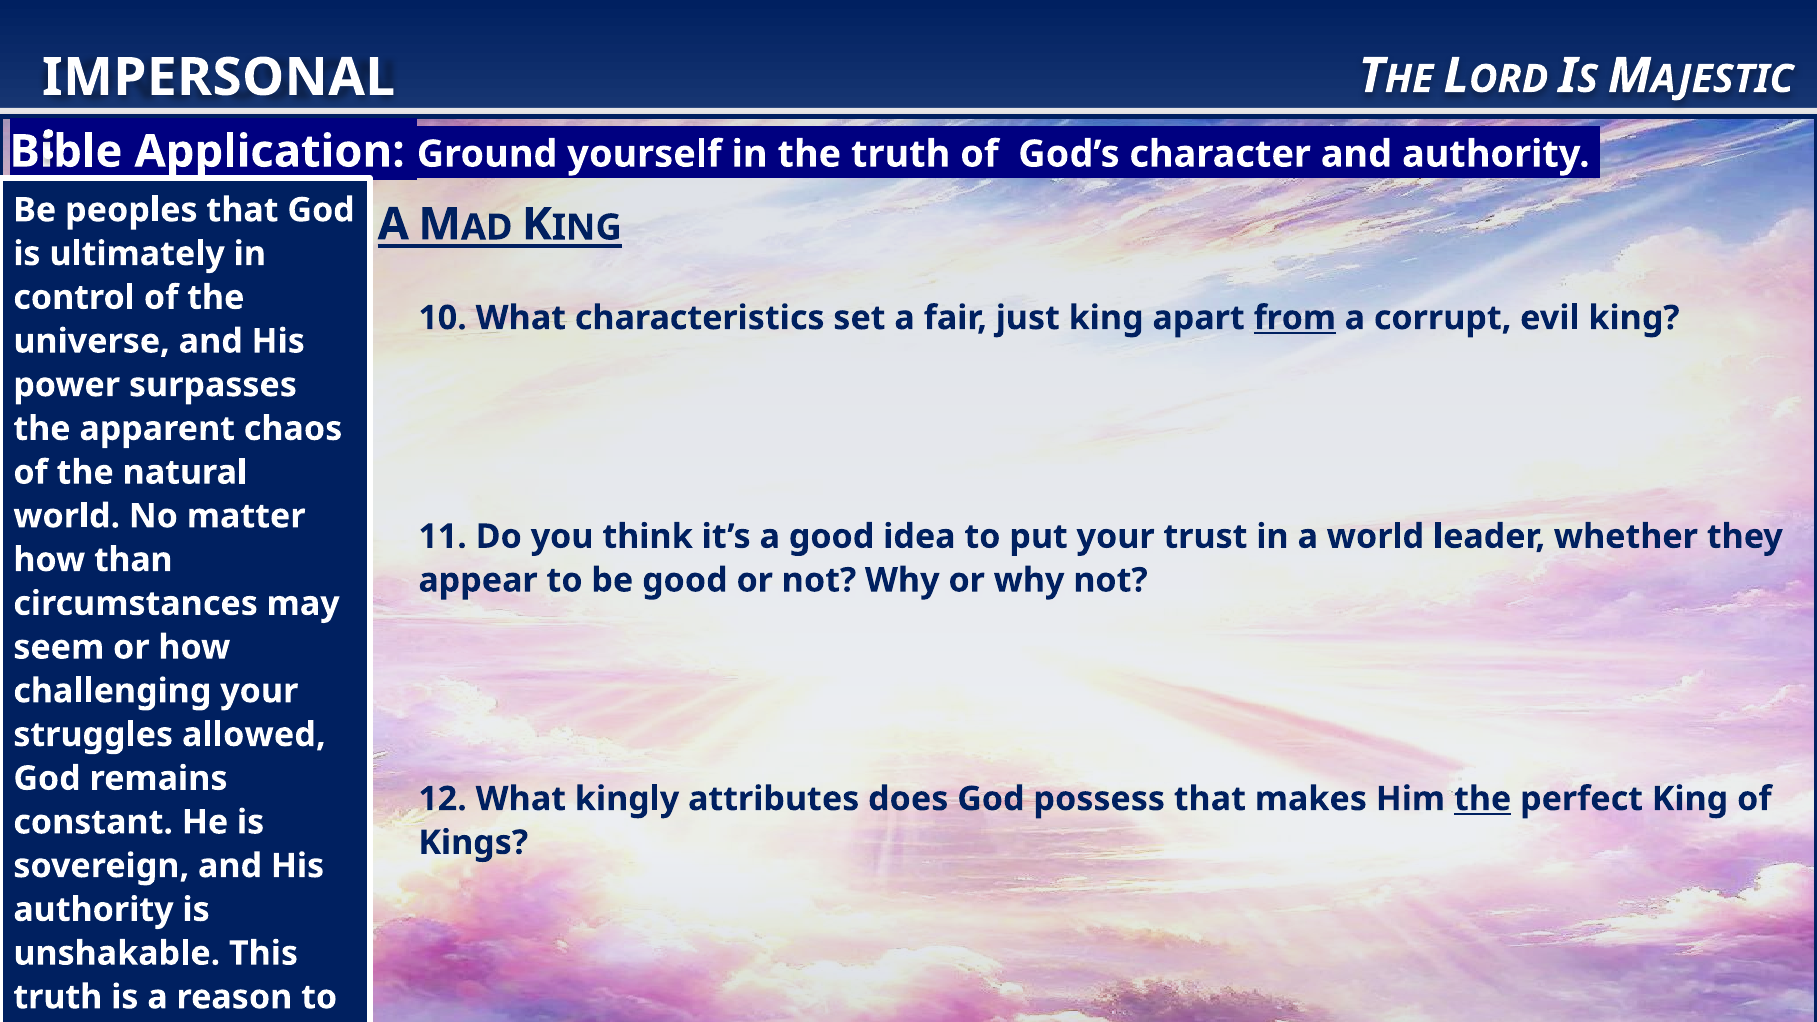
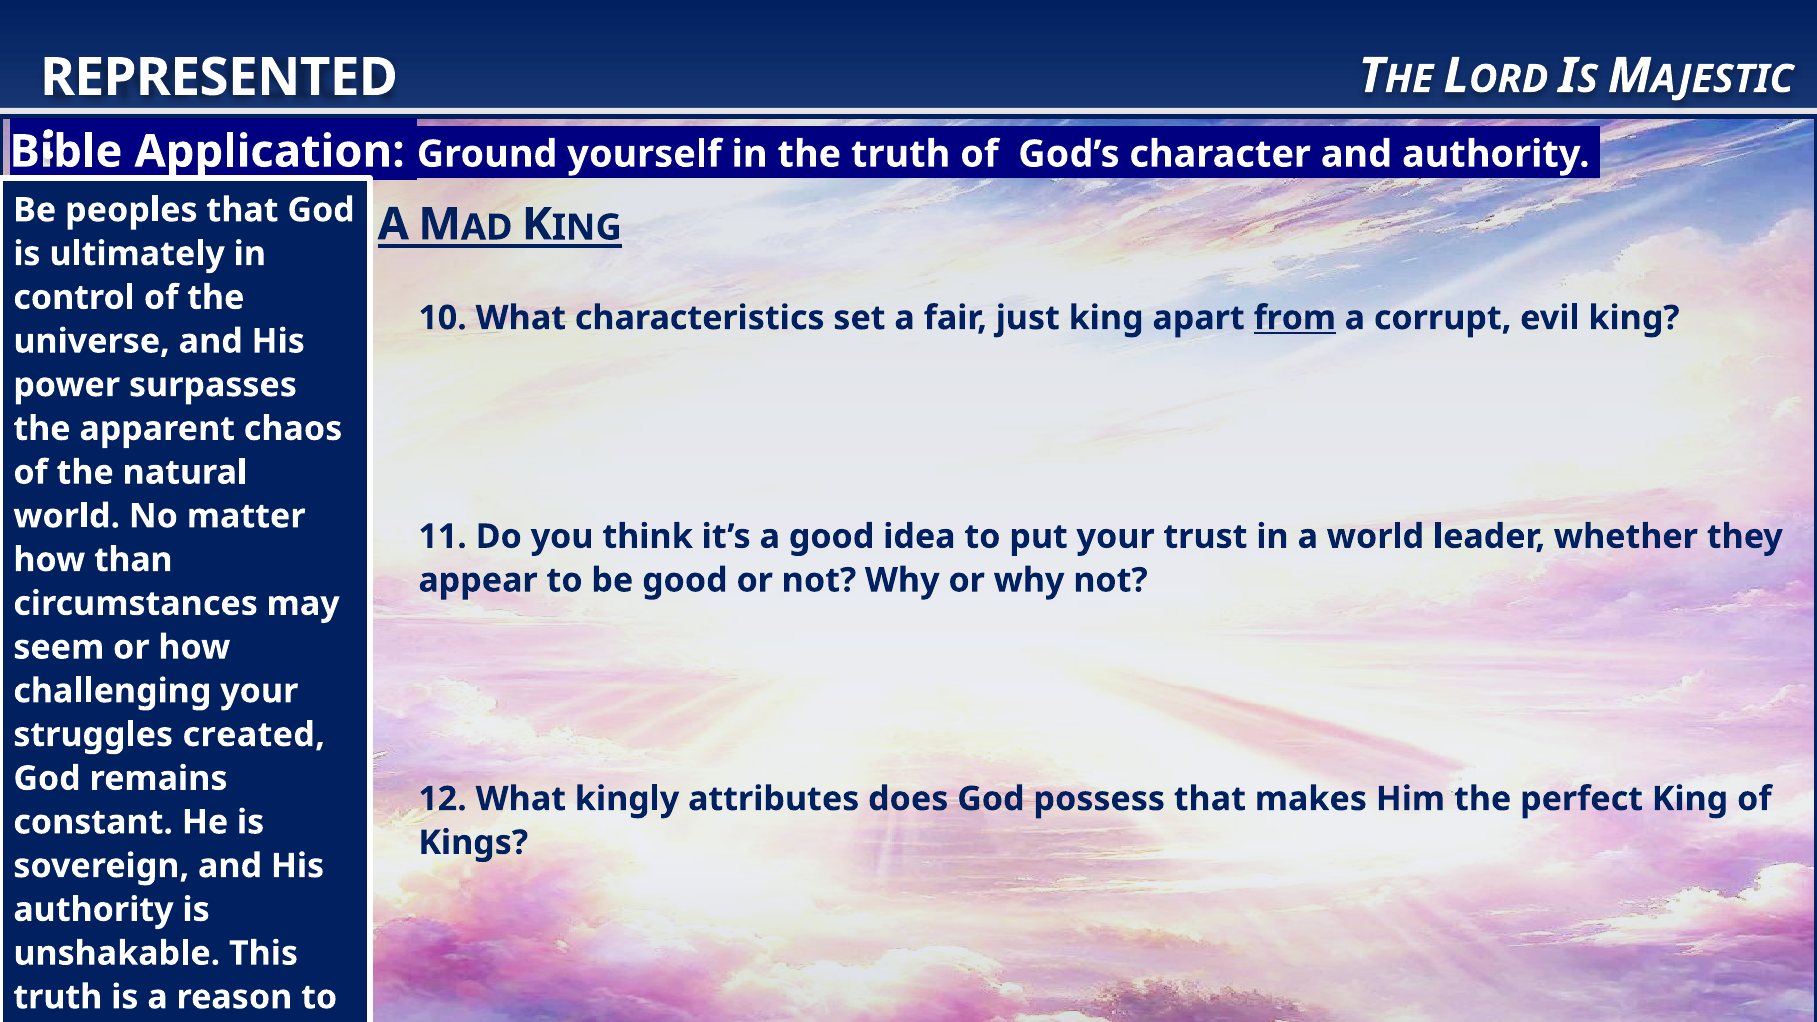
IMPERSONAL: IMPERSONAL -> REPRESENTED
allowed: allowed -> created
the at (1483, 799) underline: present -> none
